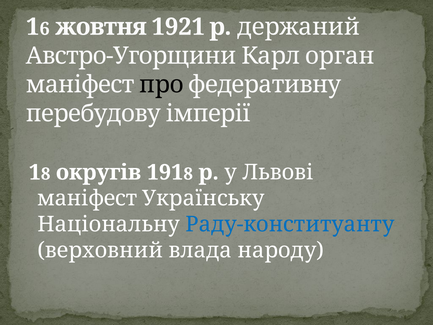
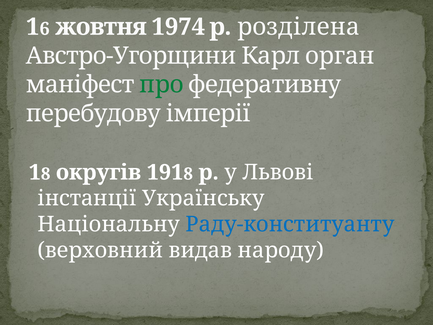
1921: 1921 -> 1974
держаний: держаний -> розділена
про colour: black -> green
маніфест at (87, 198): маніфест -> інстанції
влада: влада -> видав
